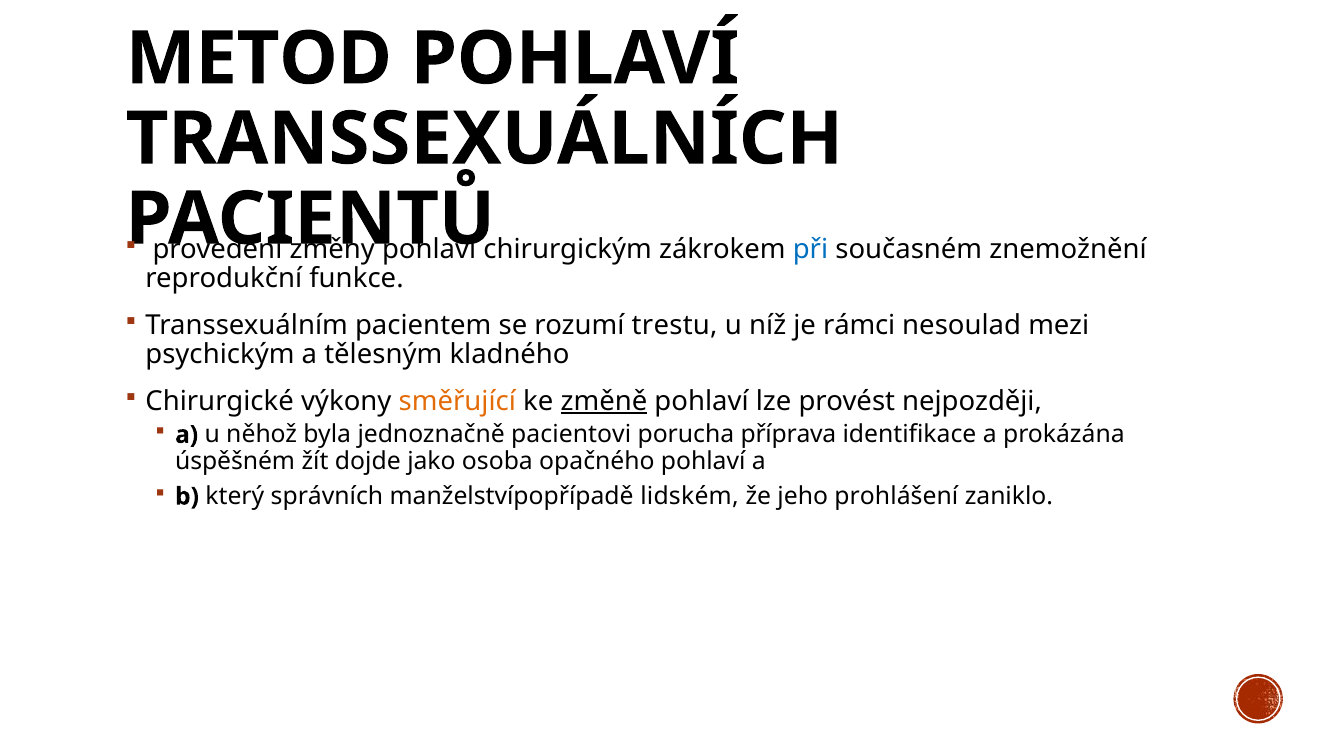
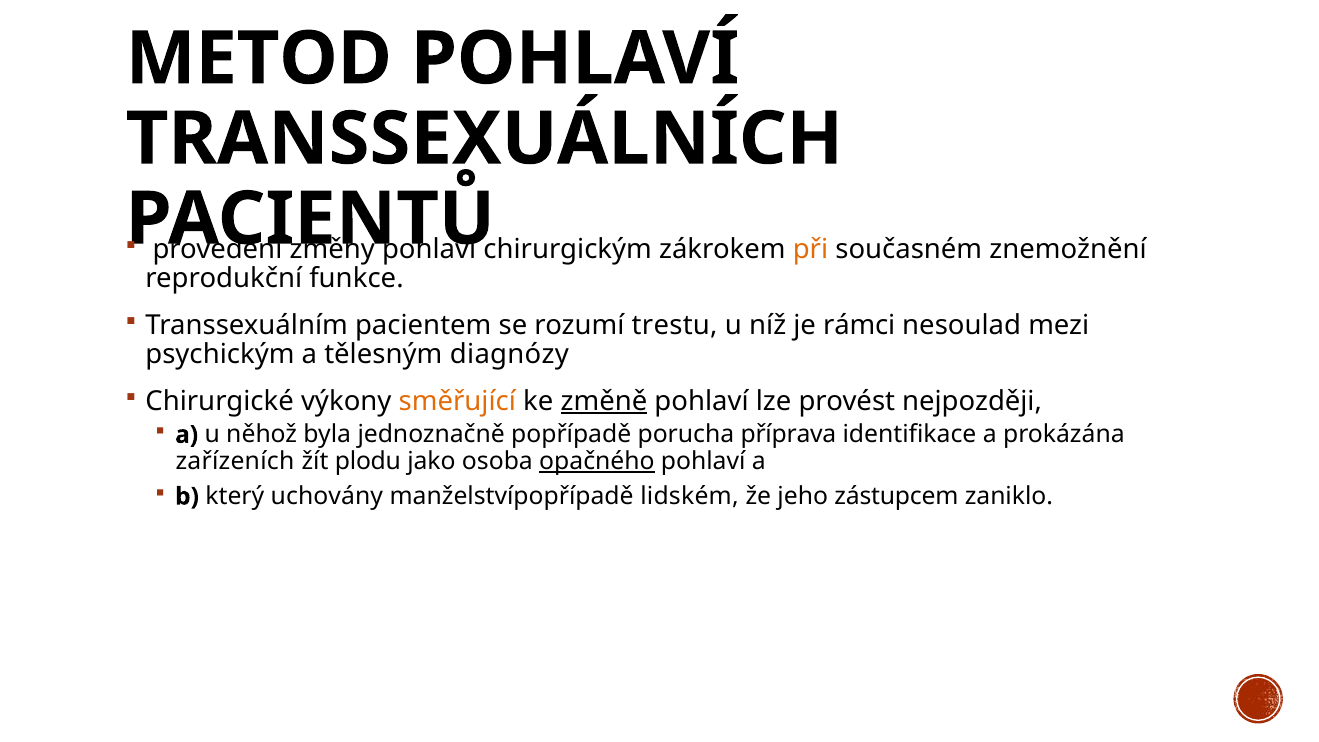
při colour: blue -> orange
kladného: kladného -> diagnózy
pacientovi: pacientovi -> popřípadě
úspěšném: úspěšném -> zařízeních
dojde: dojde -> plodu
opačného underline: none -> present
správních: správních -> uchovány
prohlášení: prohlášení -> zástupcem
